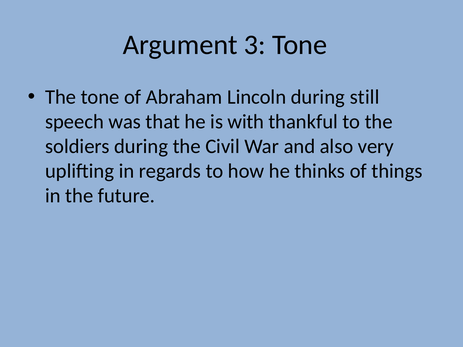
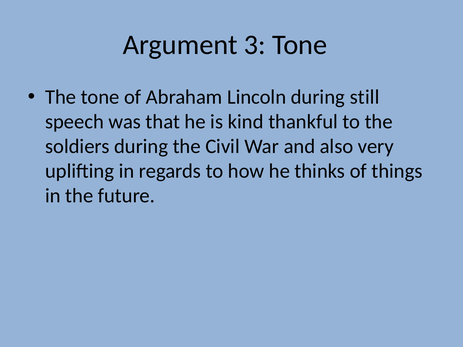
with: with -> kind
